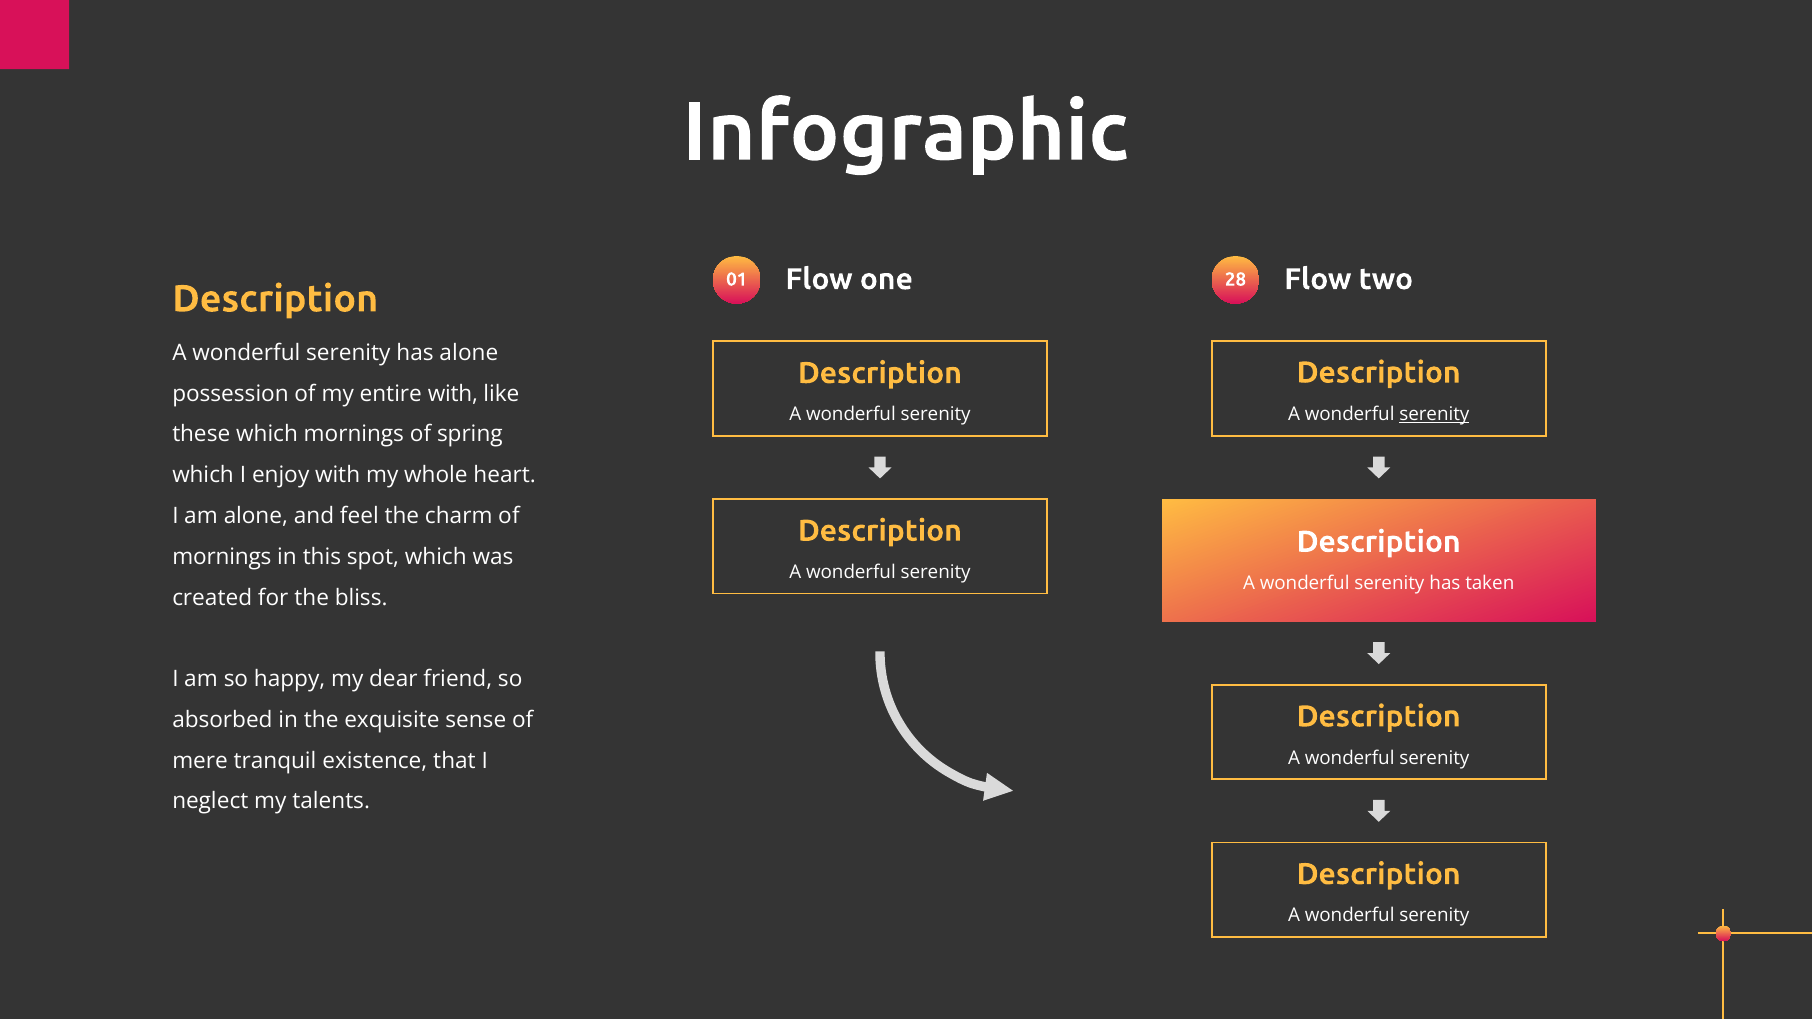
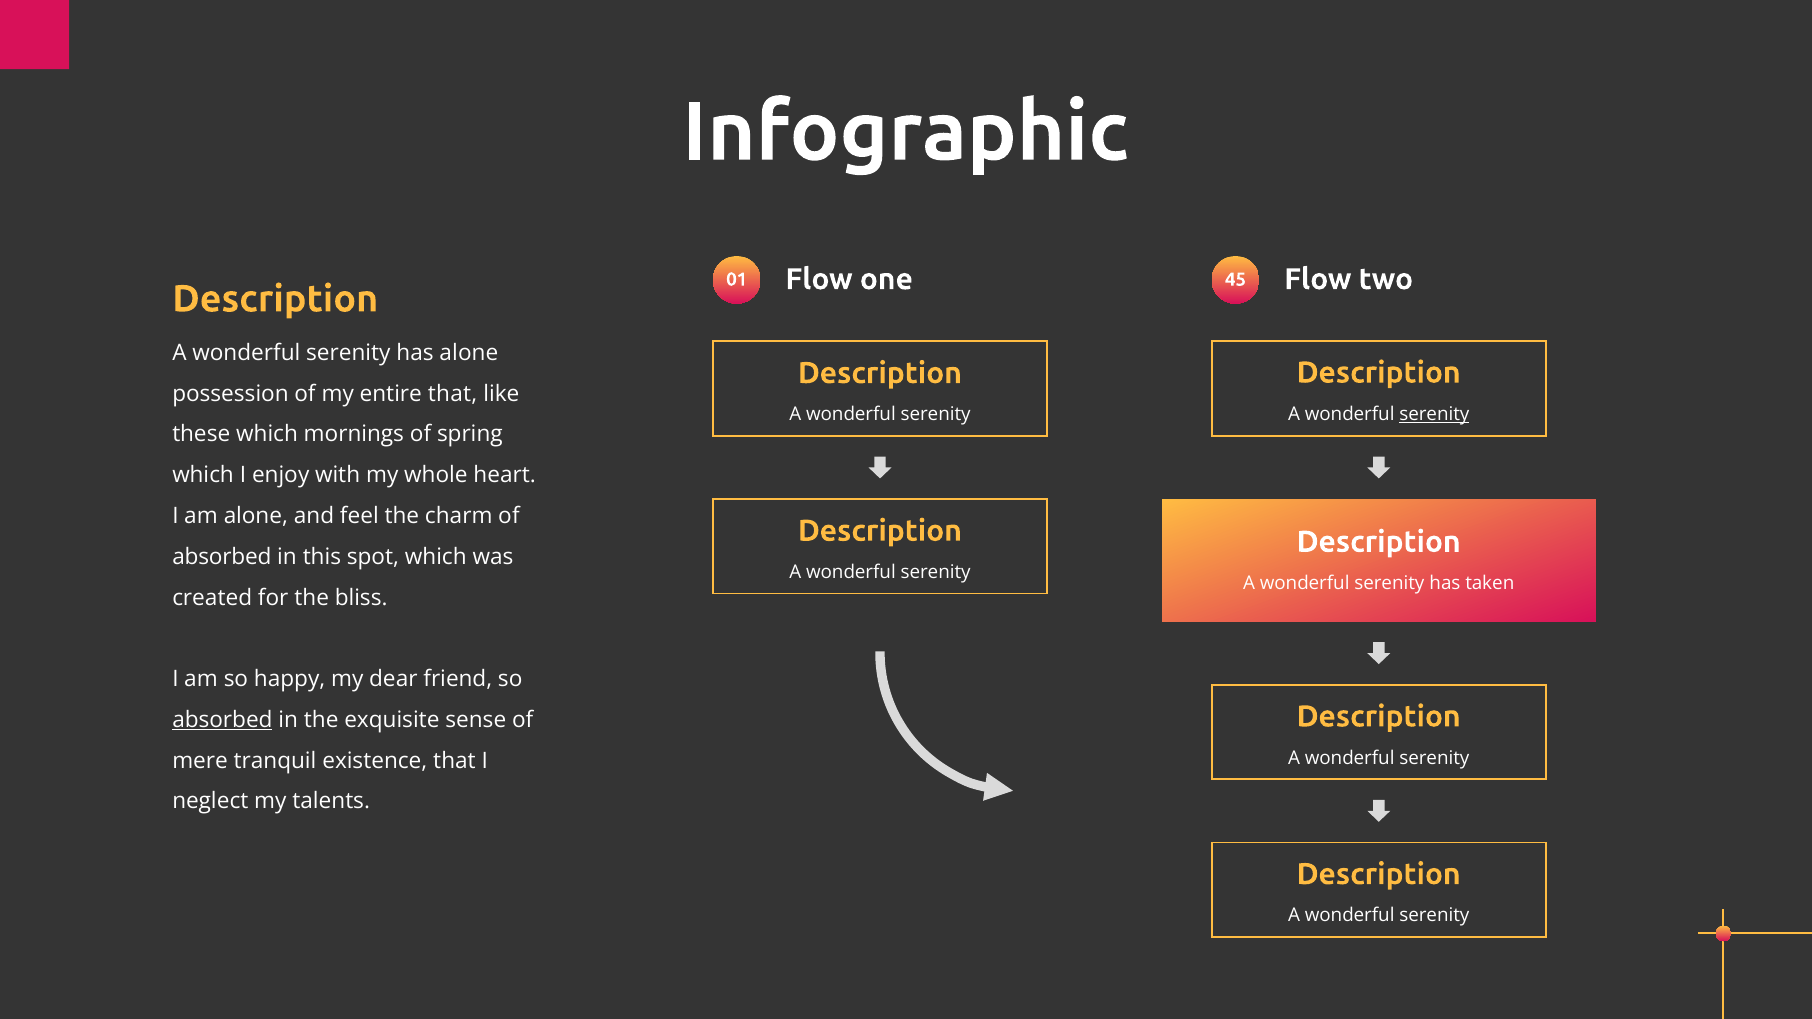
28: 28 -> 45
entire with: with -> that
mornings at (222, 557): mornings -> absorbed
absorbed at (222, 720) underline: none -> present
